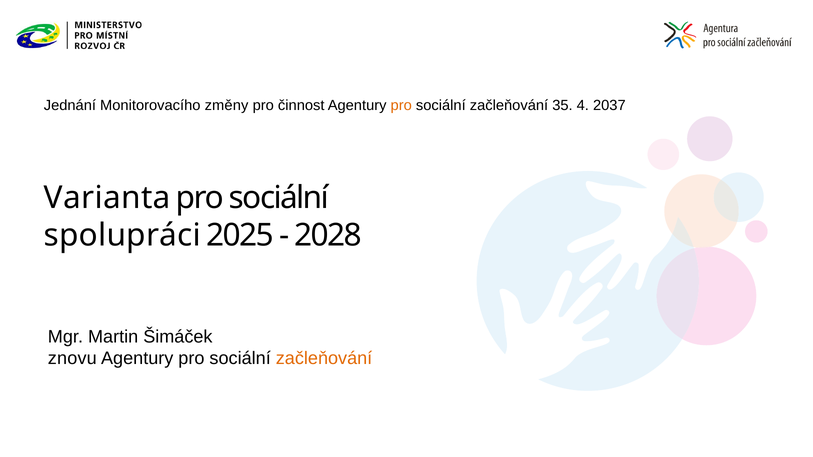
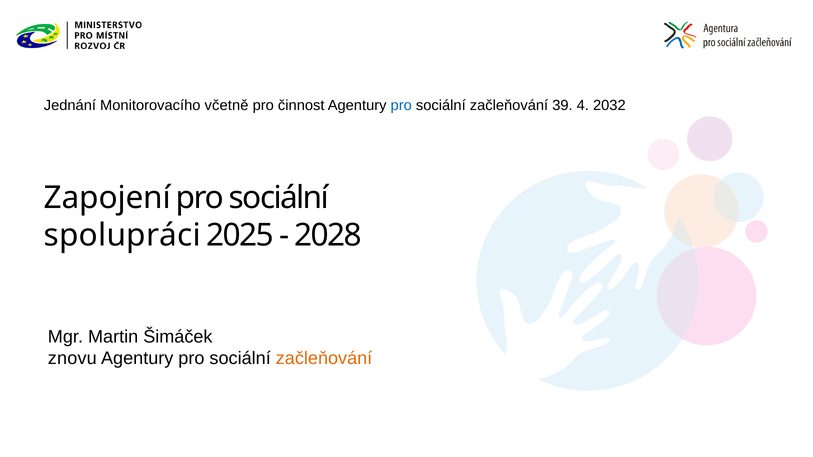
změny: změny -> včetně
pro at (401, 105) colour: orange -> blue
35: 35 -> 39
2037: 2037 -> 2032
Varianta: Varianta -> Zapojení
